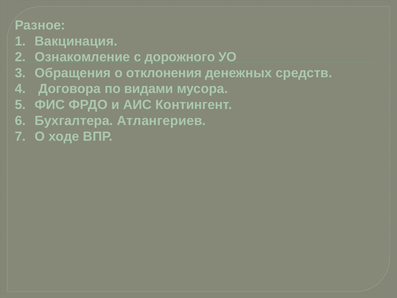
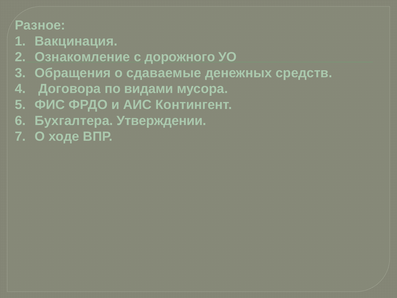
отклонения: отклонения -> сдаваемые
Атлангериев: Атлангериев -> Утверждении
